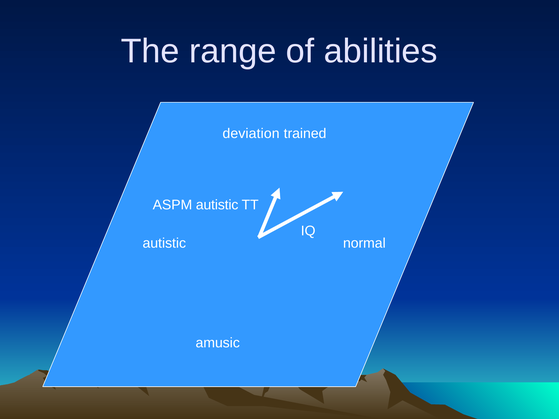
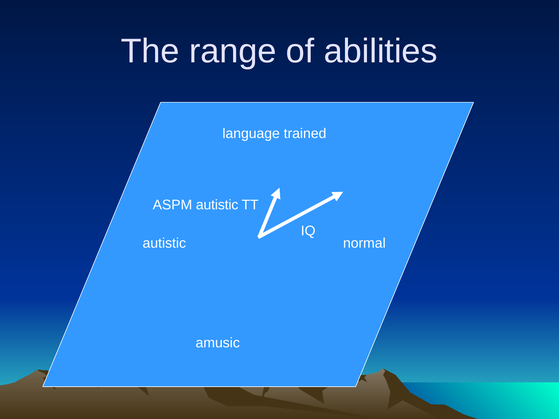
deviation: deviation -> language
